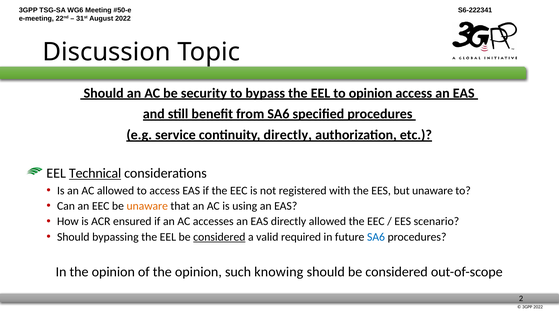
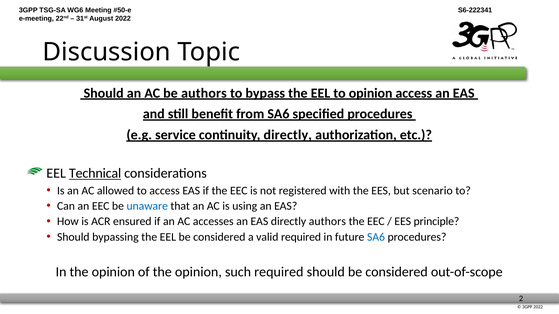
be security: security -> authors
but unaware: unaware -> scenario
unaware at (147, 206) colour: orange -> blue
directly allowed: allowed -> authors
scenario: scenario -> principle
considered at (219, 237) underline: present -> none
such knowing: knowing -> required
